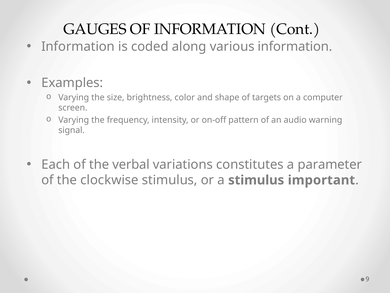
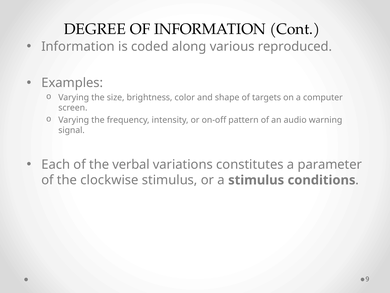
GAUGES: GAUGES -> DEGREE
various information: information -> reproduced
important: important -> conditions
